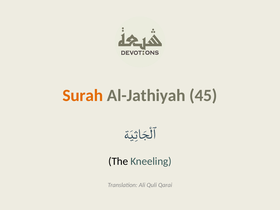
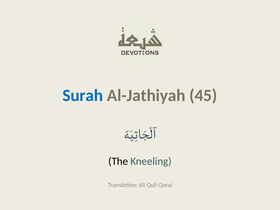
Surah colour: orange -> blue
